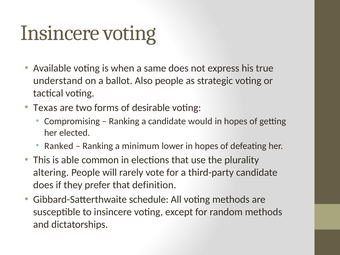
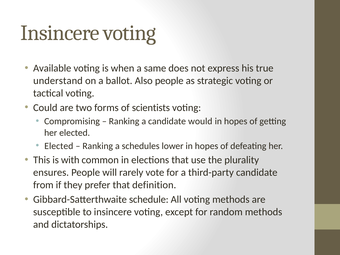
Texas: Texas -> Could
desirable: desirable -> scientists
Ranked at (59, 146): Ranked -> Elected
minimum: minimum -> schedules
able: able -> with
altering: altering -> ensures
does at (43, 185): does -> from
